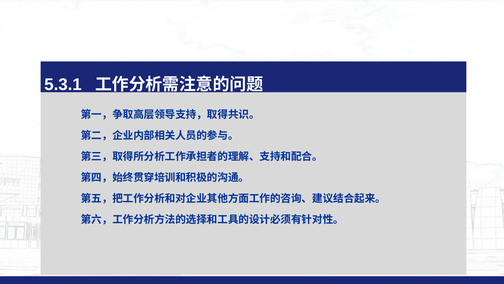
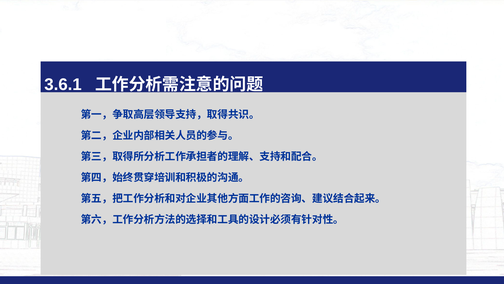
5.3.1: 5.3.1 -> 3.6.1
